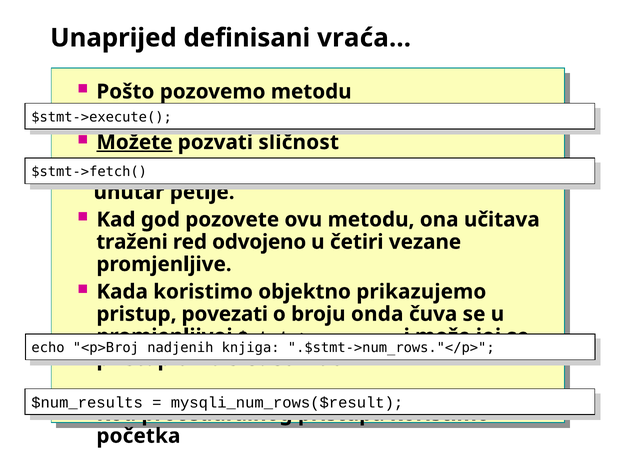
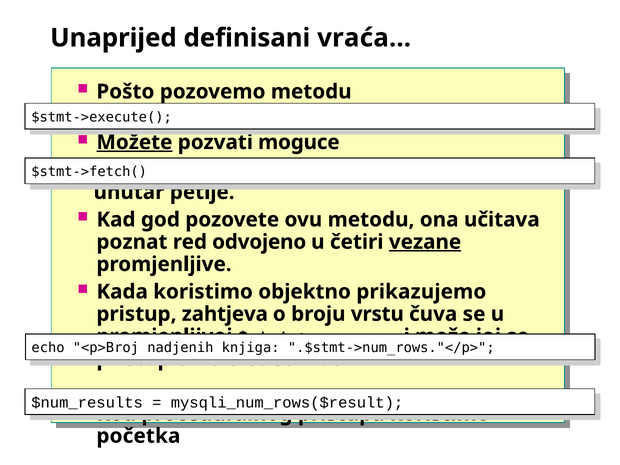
sličnost: sličnost -> moguce
traženi: traženi -> poznat
vezane underline: none -> present
povezati: povezati -> zahtjeva
onda: onda -> vrstu
